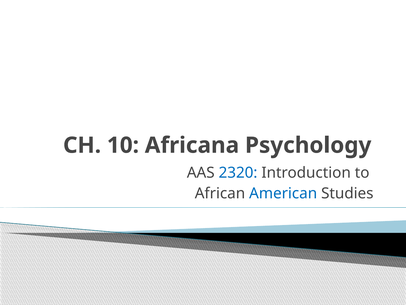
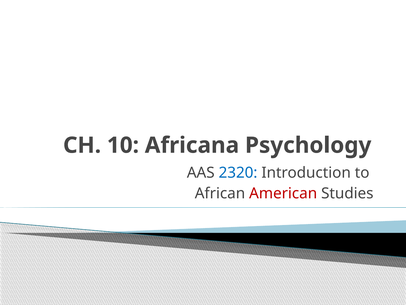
American colour: blue -> red
